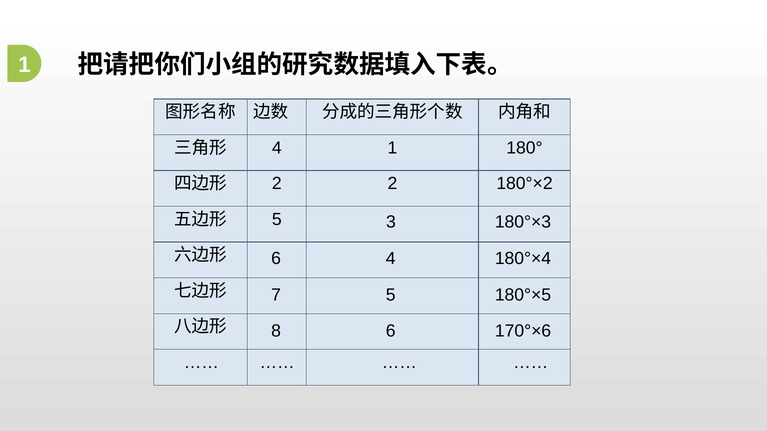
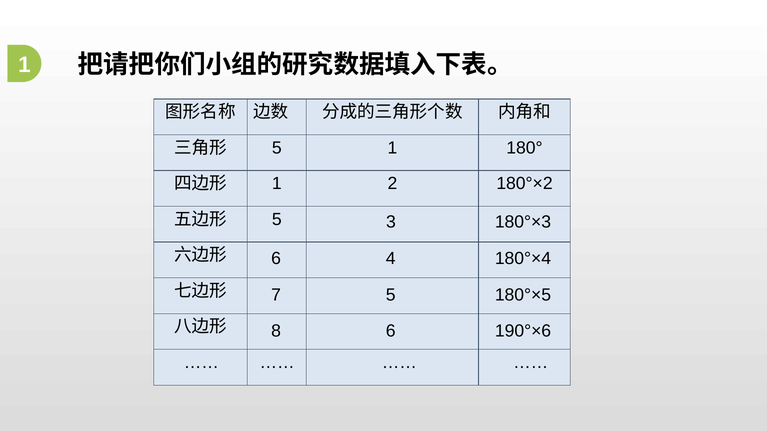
4 at (277, 148): 4 -> 5
2 at (277, 184): 2 -> 1
170°×6: 170°×6 -> 190°×6
